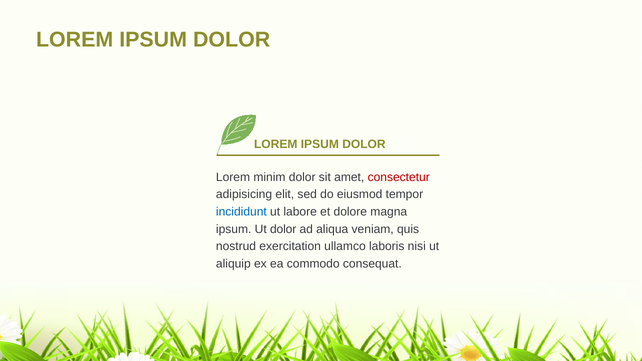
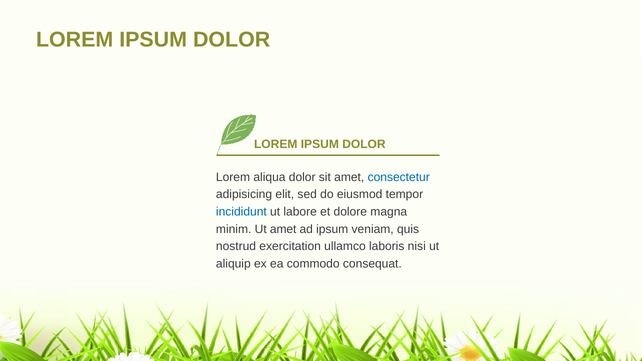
minim: minim -> aliqua
consectetur colour: red -> blue
ipsum at (234, 229): ipsum -> minim
Ut dolor: dolor -> amet
ad aliqua: aliqua -> ipsum
